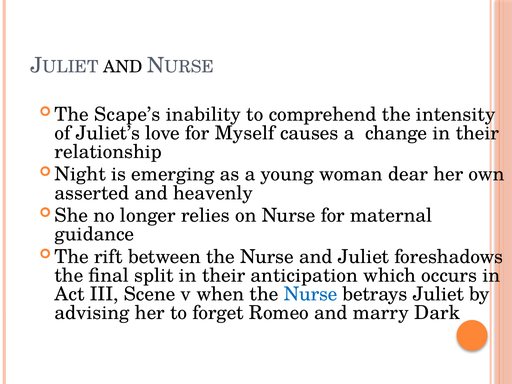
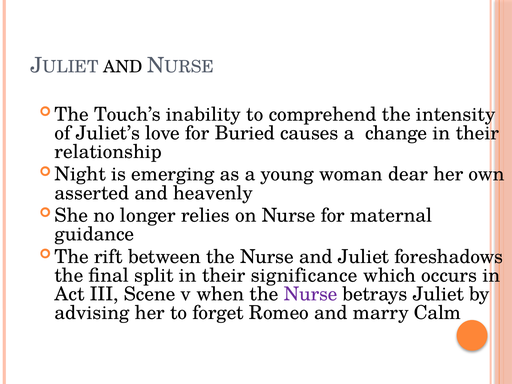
Scape’s: Scape’s -> Touch’s
Myself: Myself -> Buried
anticipation: anticipation -> significance
Nurse at (311, 294) colour: blue -> purple
Dark: Dark -> Calm
